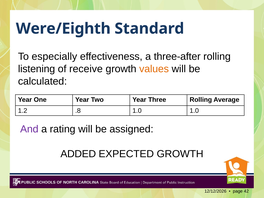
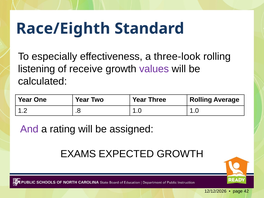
Were/Eighth: Were/Eighth -> Race/Eighth
three-after: three-after -> three-look
values colour: orange -> purple
ADDED: ADDED -> EXAMS
